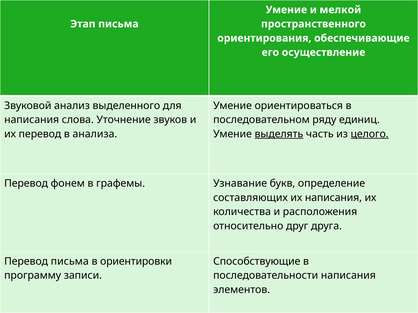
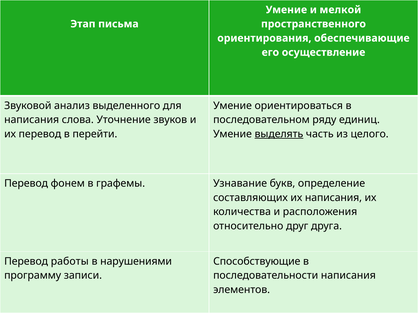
анализа: анализа -> перейти
целого underline: present -> none
Перевод письма: письма -> работы
ориентировки: ориентировки -> нарушениями
